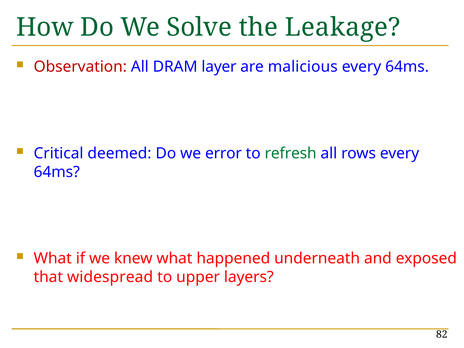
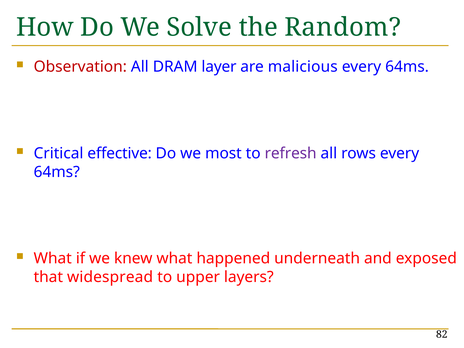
Leakage: Leakage -> Random
deemed: deemed -> effective
error: error -> most
refresh colour: green -> purple
